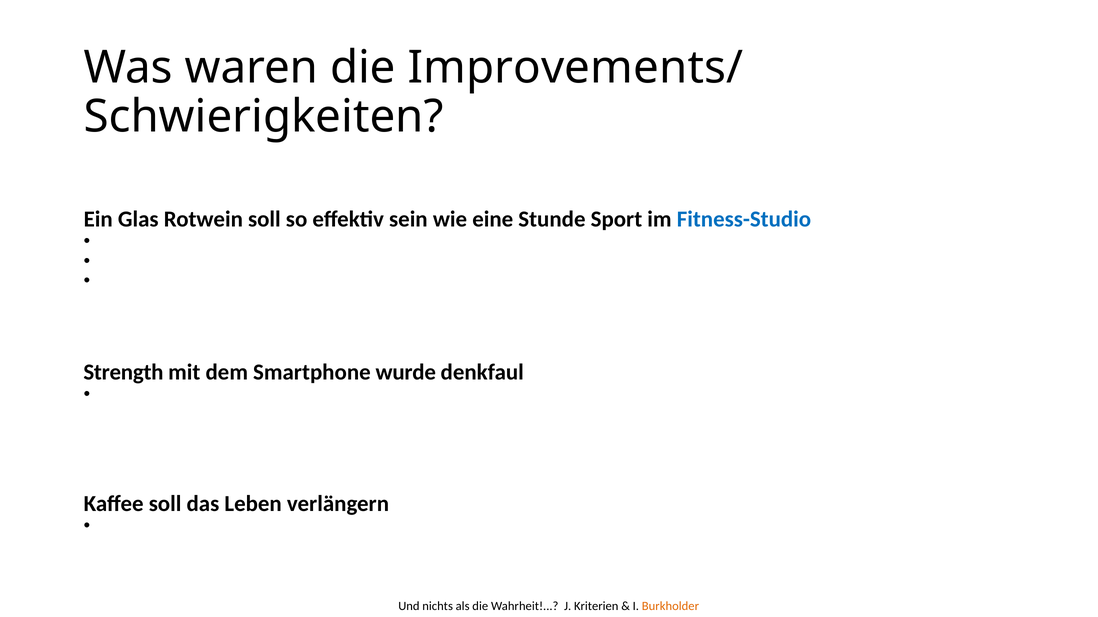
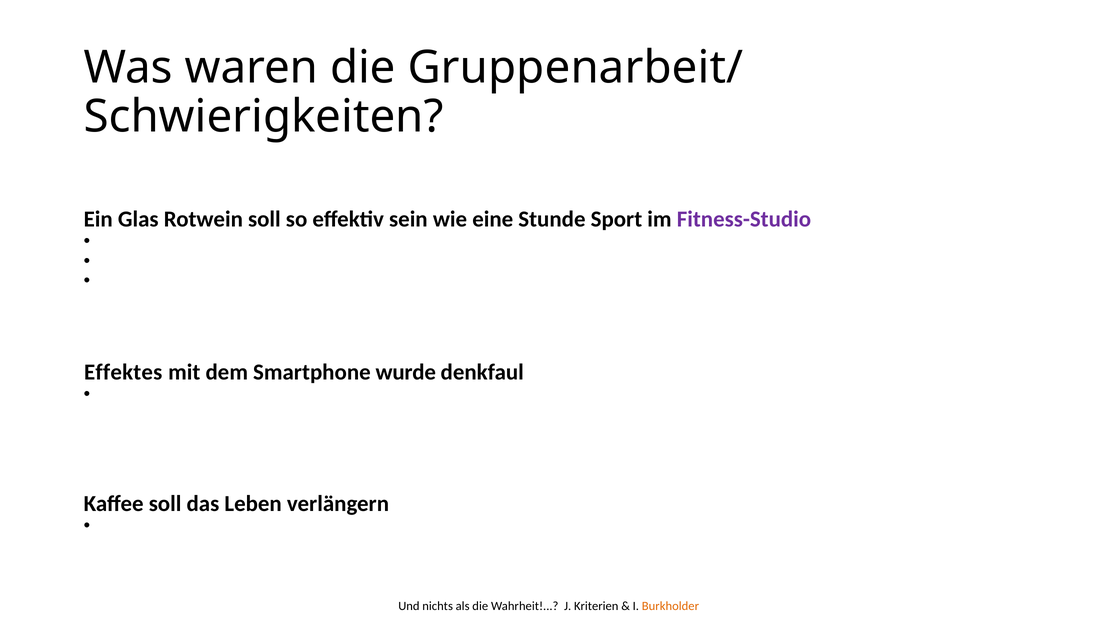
Improvements/: Improvements/ -> Gruppenarbeit/
Fitness-Studio colour: blue -> purple
Strength: Strength -> Effektes
